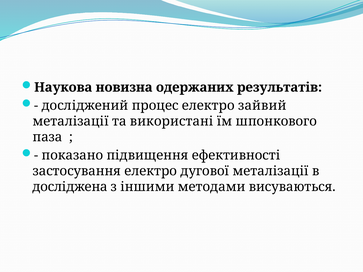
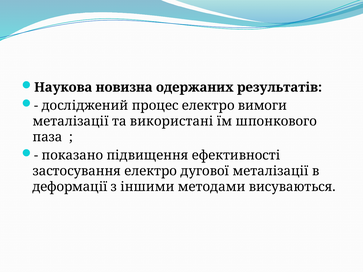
зайвий: зайвий -> вимоги
досліджена: досліджена -> деформації
